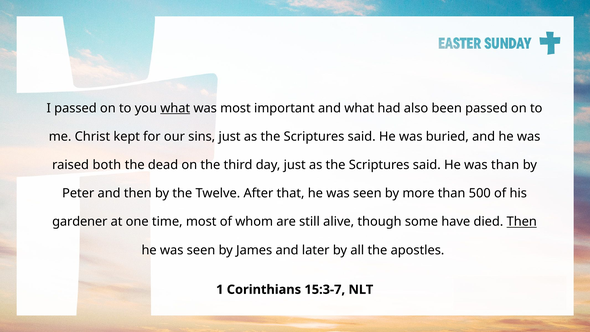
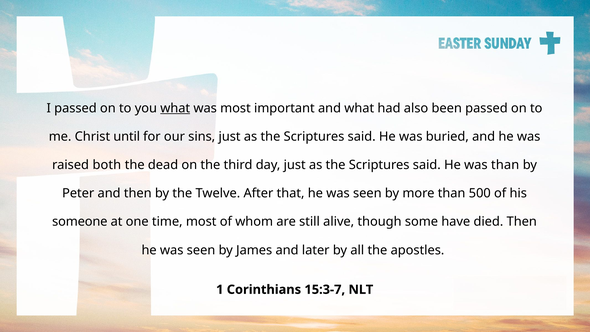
kept: kept -> until
gardener: gardener -> someone
Then at (522, 222) underline: present -> none
